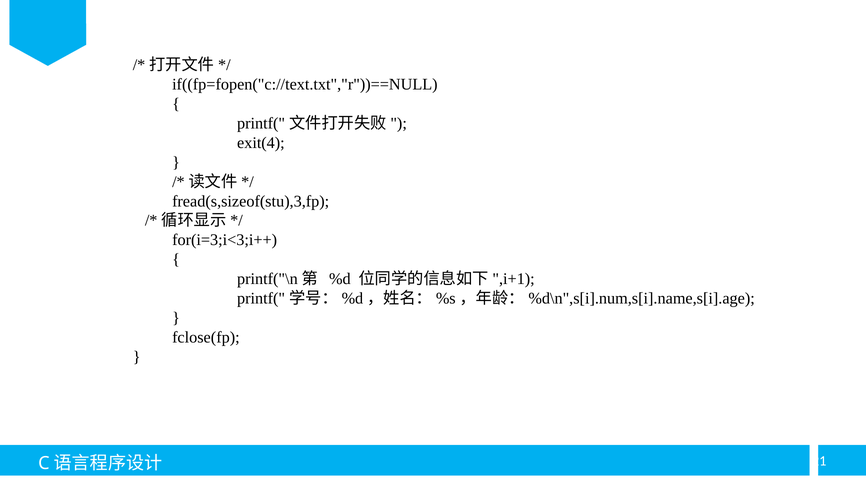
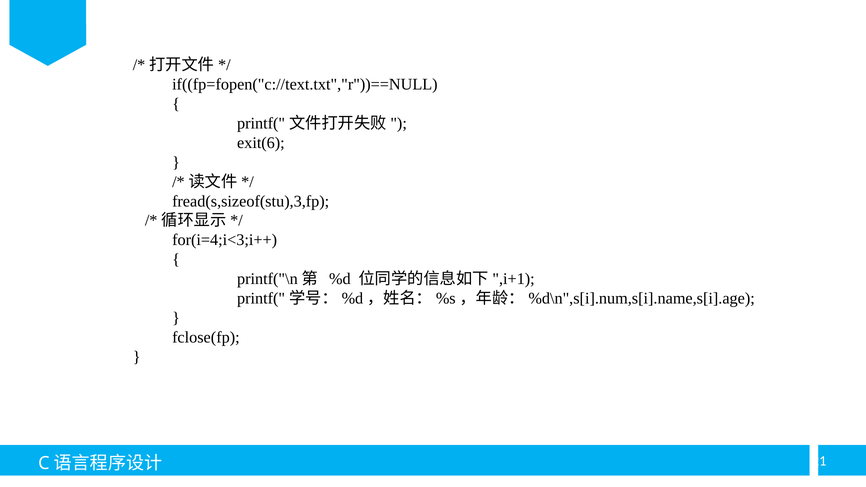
exit(4: exit(4 -> exit(6
for(i=3;i<3;i++: for(i=3;i<3;i++ -> for(i=4;i<3;i++
